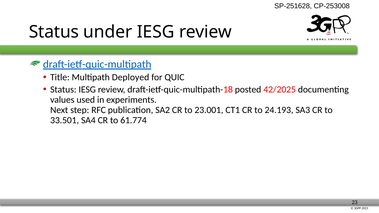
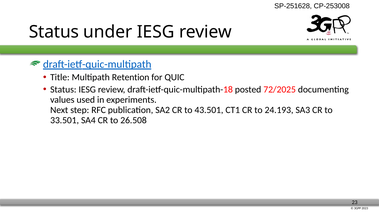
Deployed: Deployed -> Retention
42/2025: 42/2025 -> 72/2025
23.001: 23.001 -> 43.501
61.774: 61.774 -> 26.508
